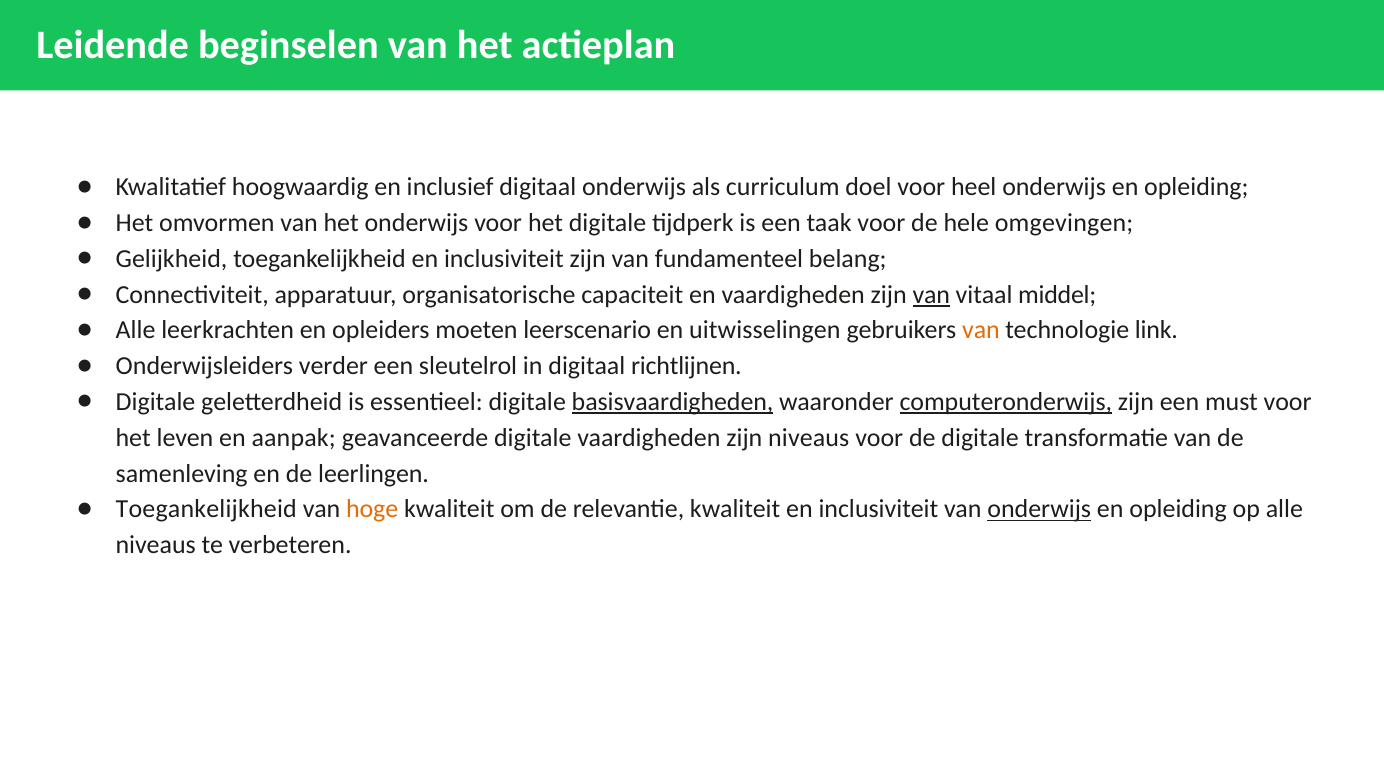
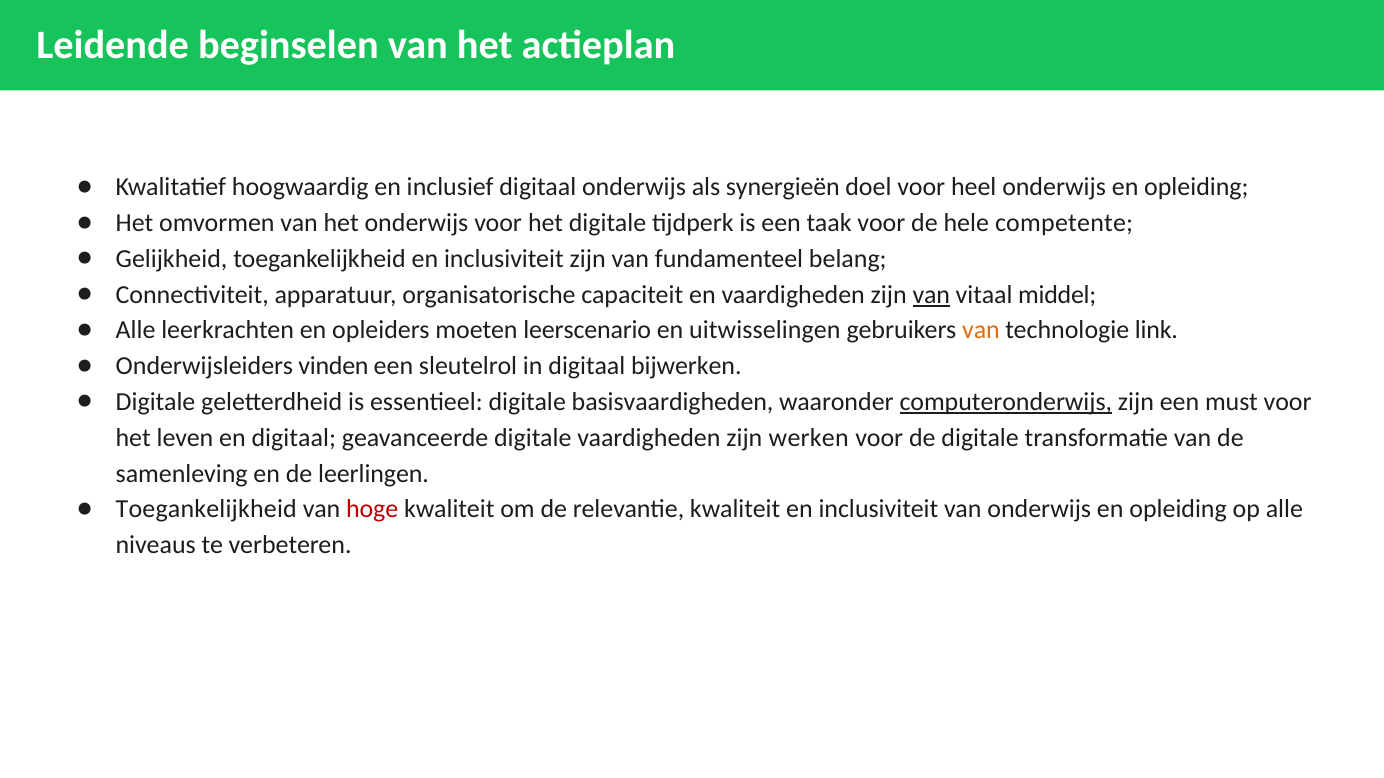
curriculum: curriculum -> synergieën
omgevingen: omgevingen -> competente
verder: verder -> vinden
richtlijnen: richtlijnen -> bijwerken
basisvaardigheden underline: present -> none
en aanpak: aanpak -> digitaal
zijn niveaus: niveaus -> werken
hoge colour: orange -> red
onderwijs at (1039, 510) underline: present -> none
